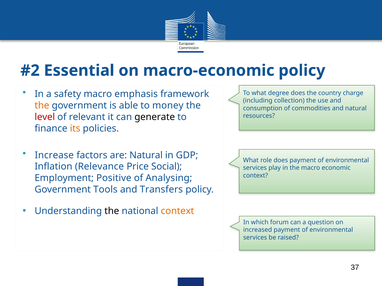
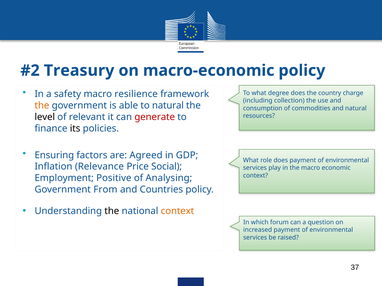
Essential: Essential -> Treasury
emphasis: emphasis -> resilience
to money: money -> natural
level colour: red -> black
generate colour: black -> red
its colour: orange -> black
Increase: Increase -> Ensuring
are Natural: Natural -> Agreed
Tools: Tools -> From
Transfers: Transfers -> Countries
